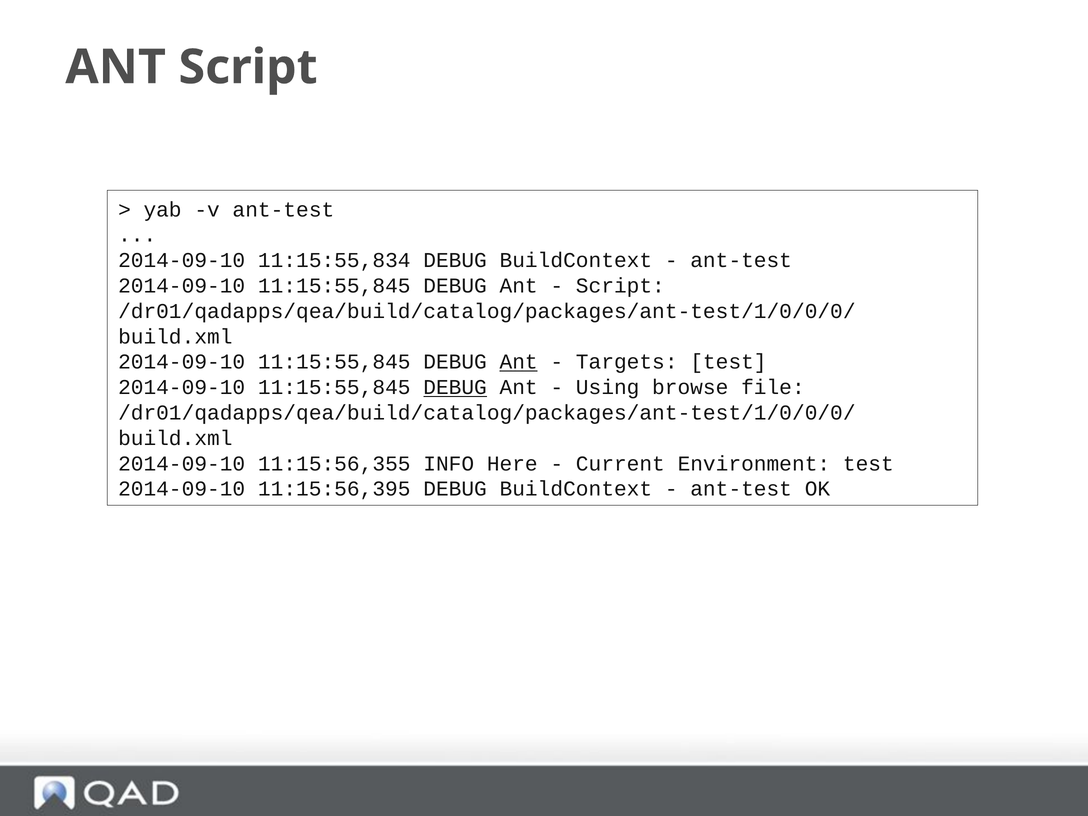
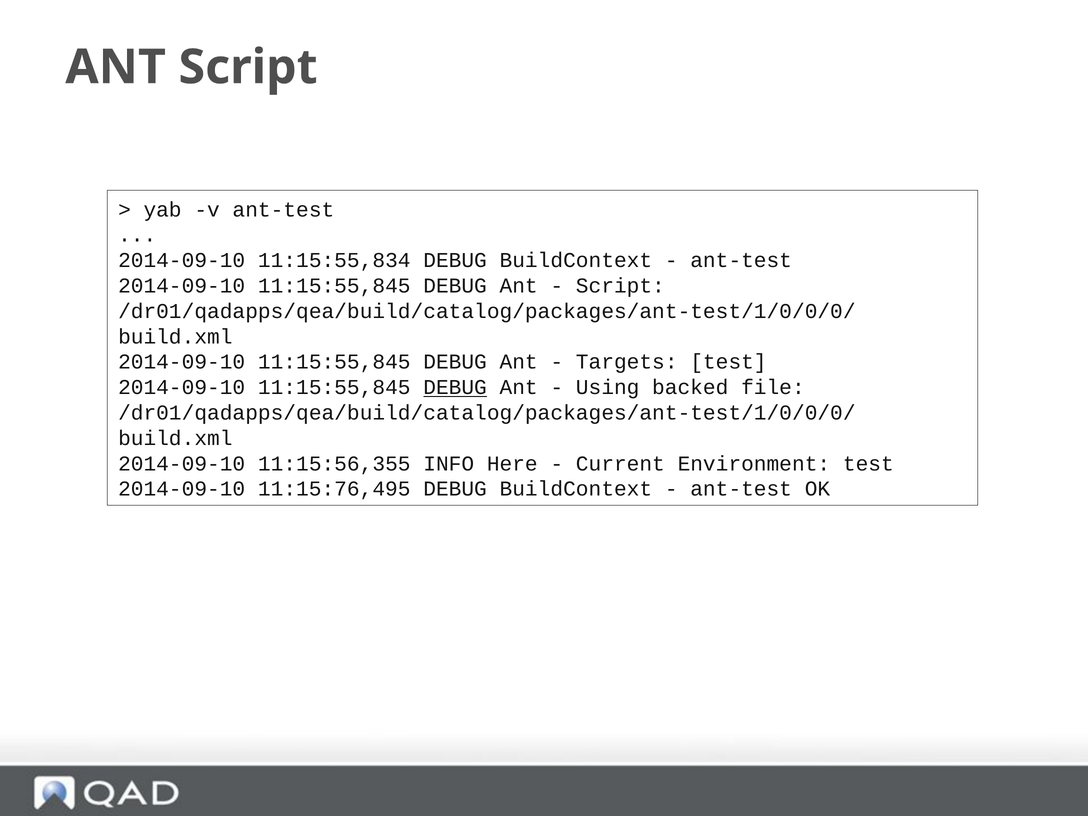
Ant at (519, 362) underline: present -> none
browse: browse -> backed
11:15:56,395: 11:15:56,395 -> 11:15:76,495
